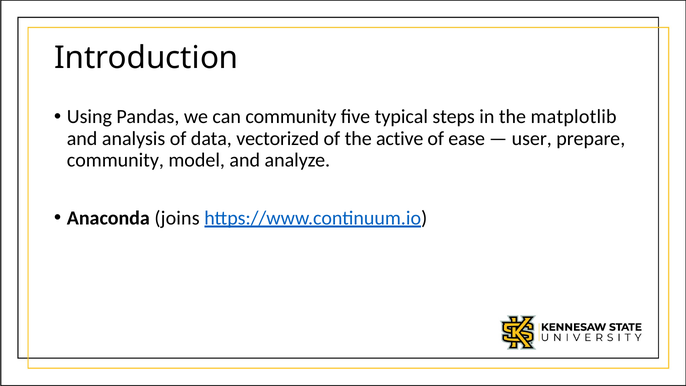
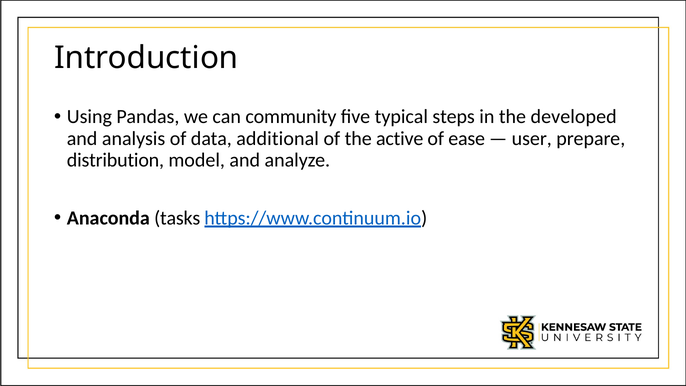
matplotlib: matplotlib -> developed
vectorized: vectorized -> additional
community at (115, 160): community -> distribution
joins: joins -> tasks
